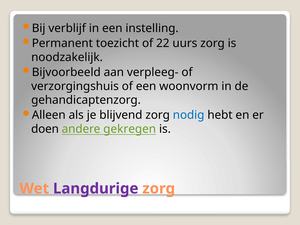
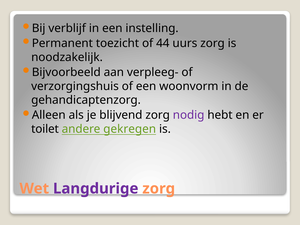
22: 22 -> 44
nodig colour: blue -> purple
doen: doen -> toilet
